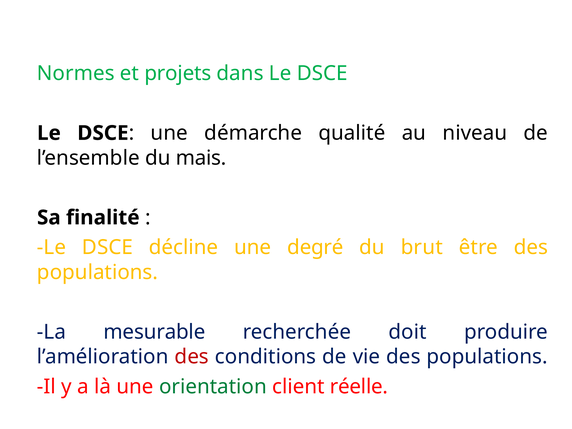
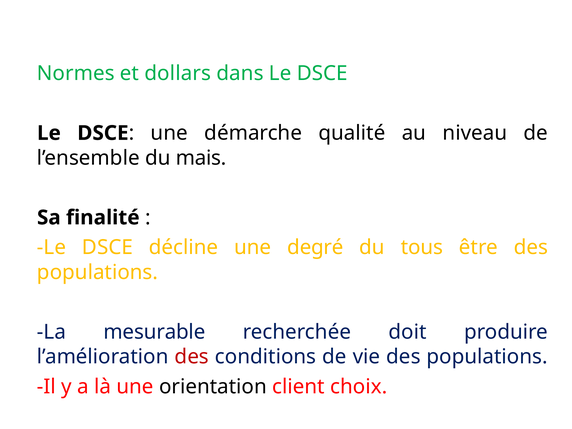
projets: projets -> dollars
brut: brut -> tous
orientation colour: green -> black
réelle: réelle -> choix
